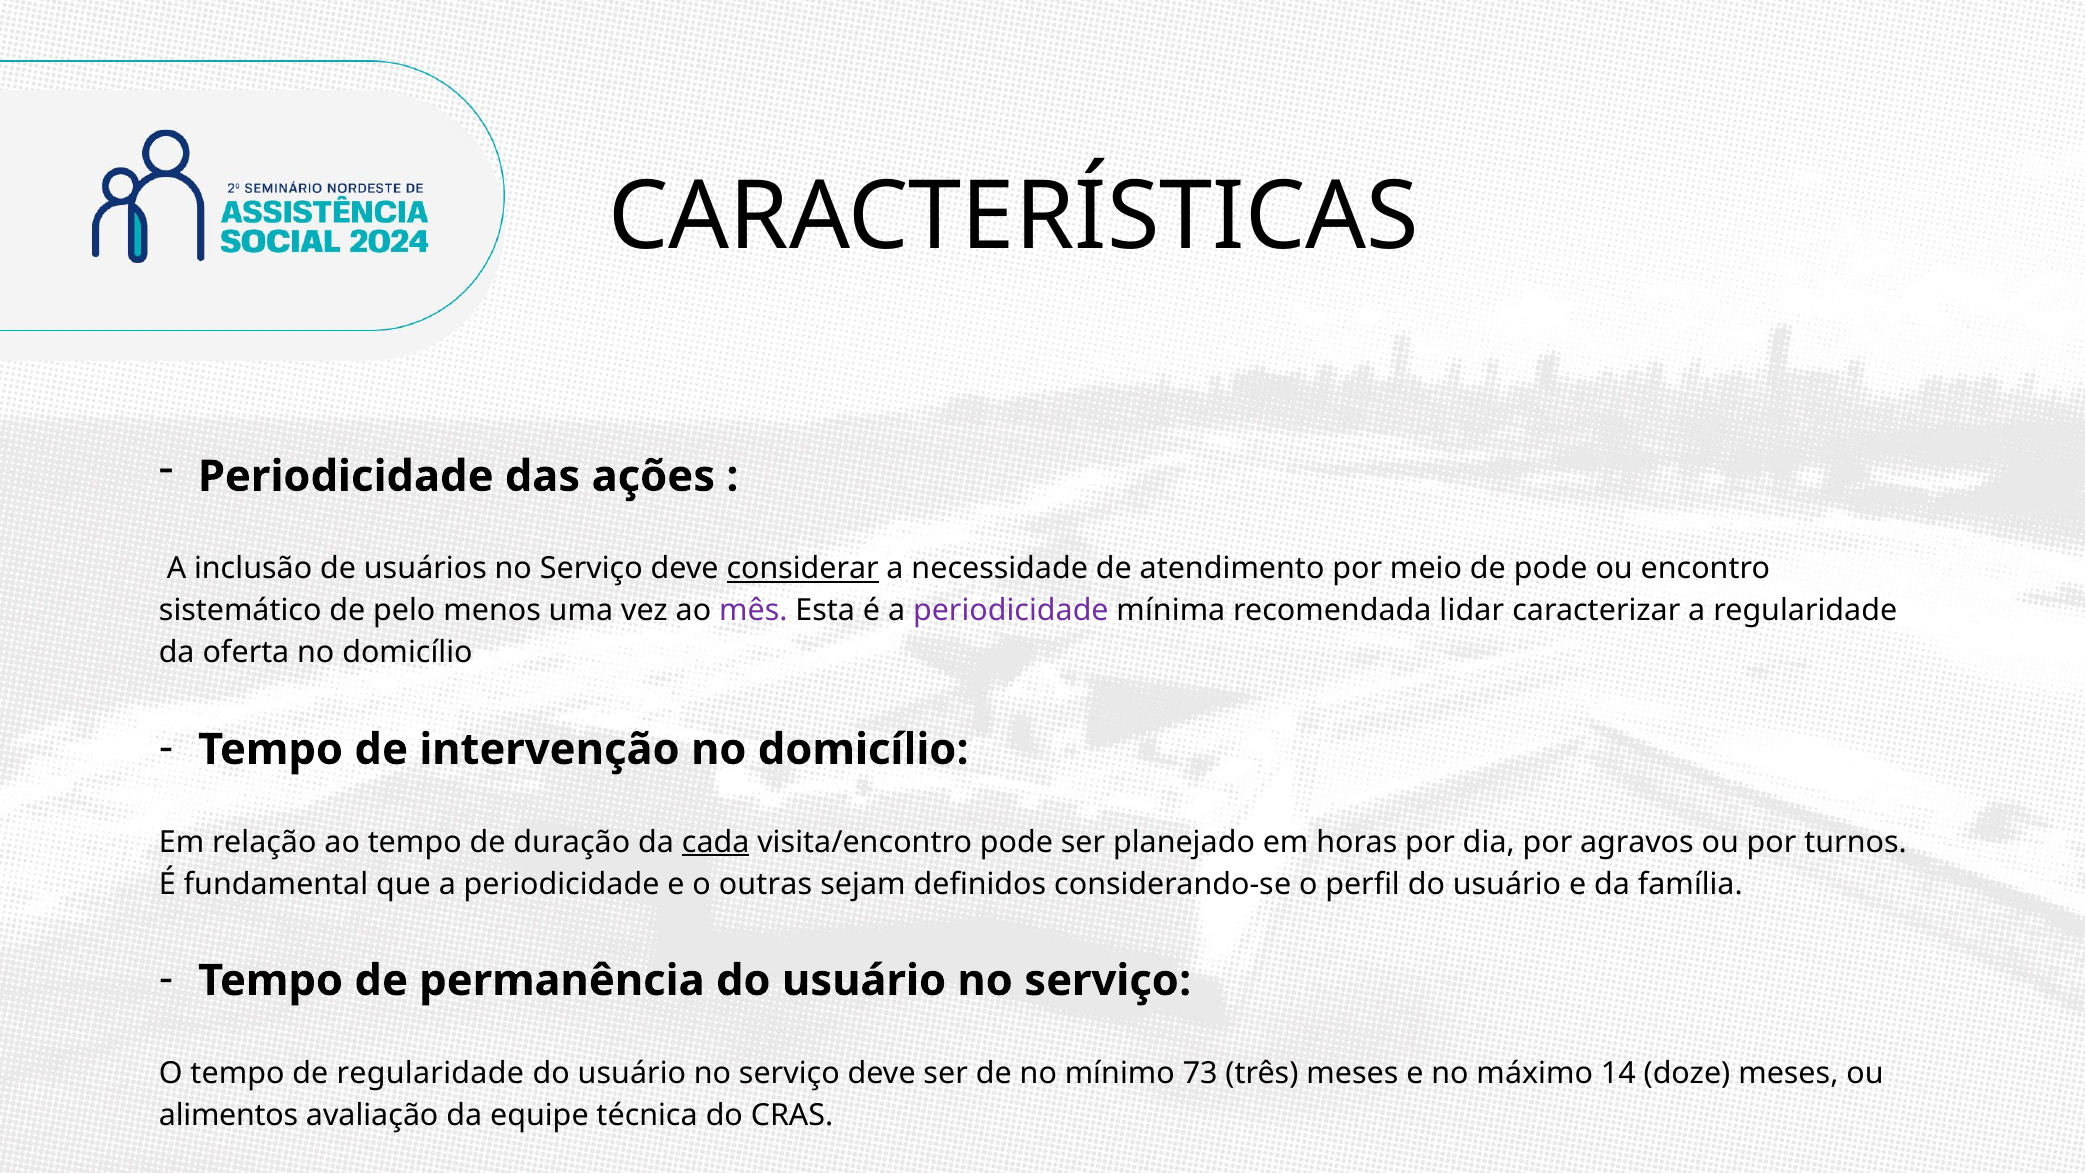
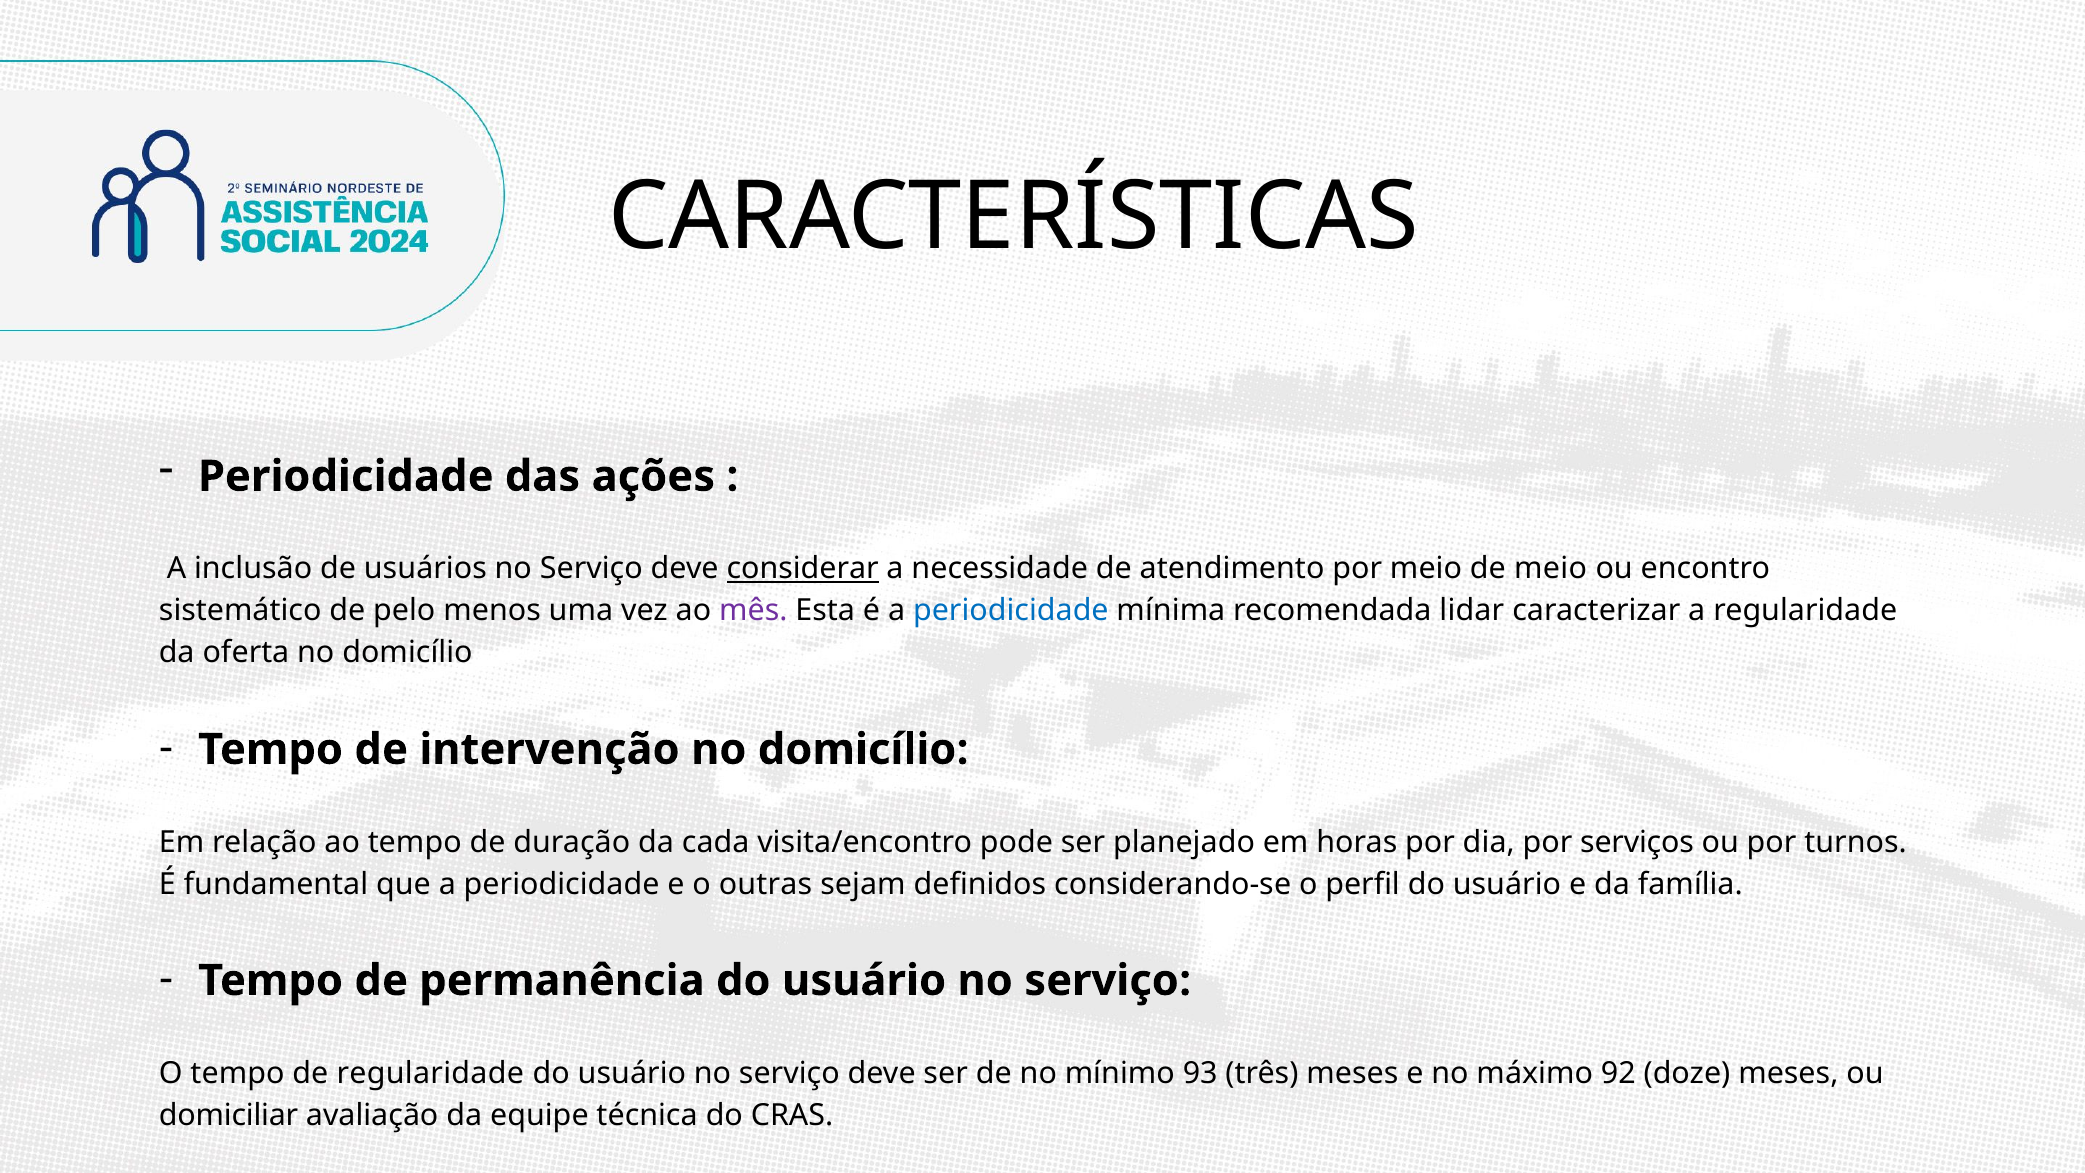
de pode: pode -> meio
periodicidade at (1011, 611) colour: purple -> blue
cada underline: present -> none
agravos: agravos -> serviços
73: 73 -> 93
14: 14 -> 92
alimentos: alimentos -> domiciliar
